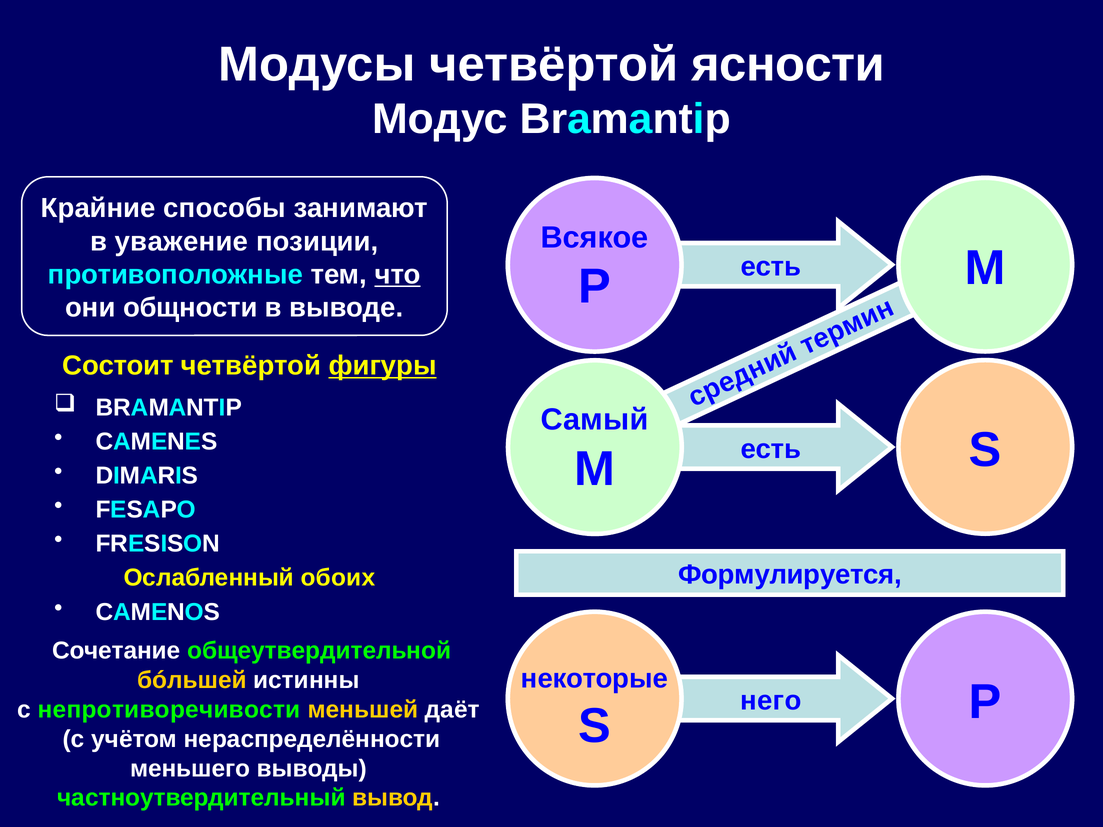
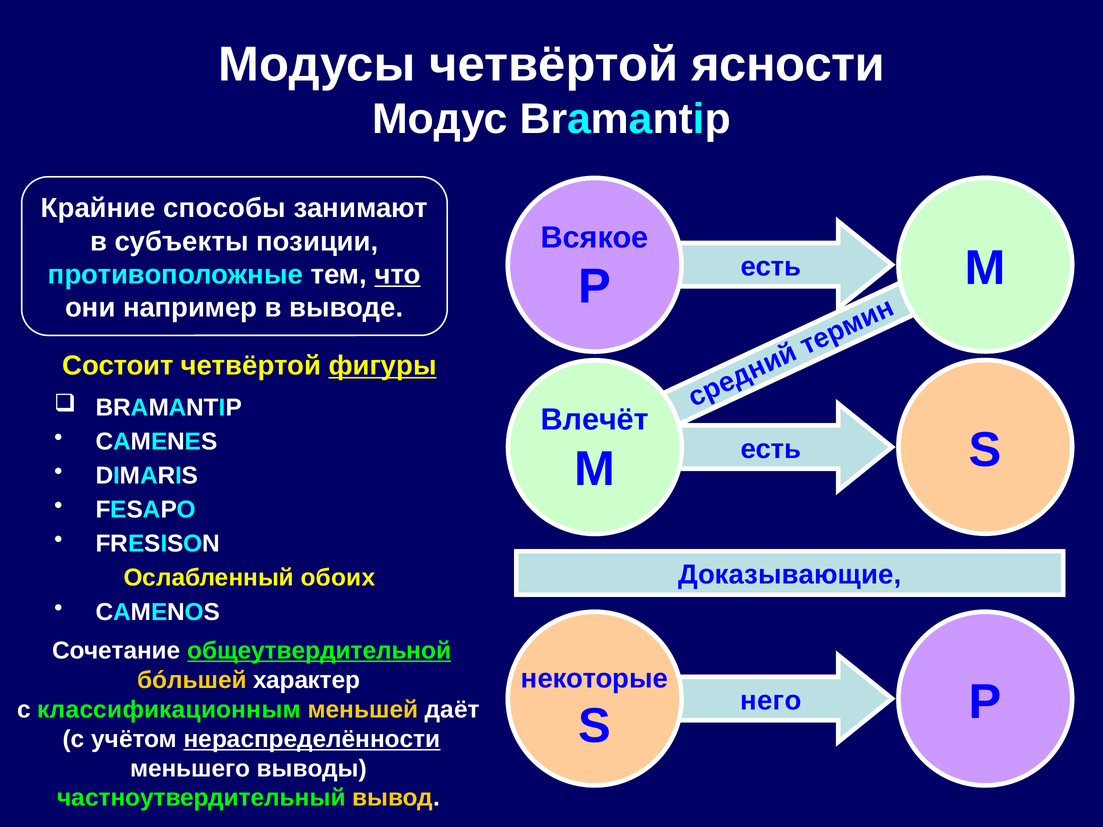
уважение: уважение -> субъекты
общности: общности -> например
Самый: Самый -> Влечёт
Формулируется: Формулируется -> Доказывающие
общеутвердительной underline: none -> present
истинны: истинны -> характер
непротиворечивости: непротиворечивости -> классификационным
нераспределённости underline: none -> present
